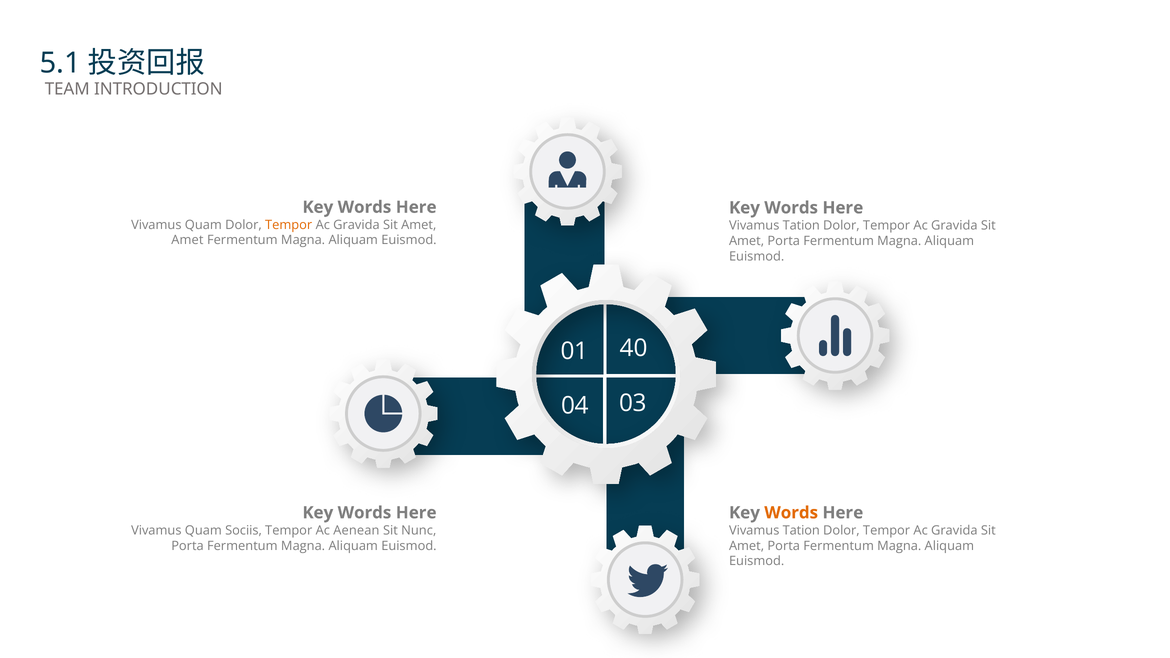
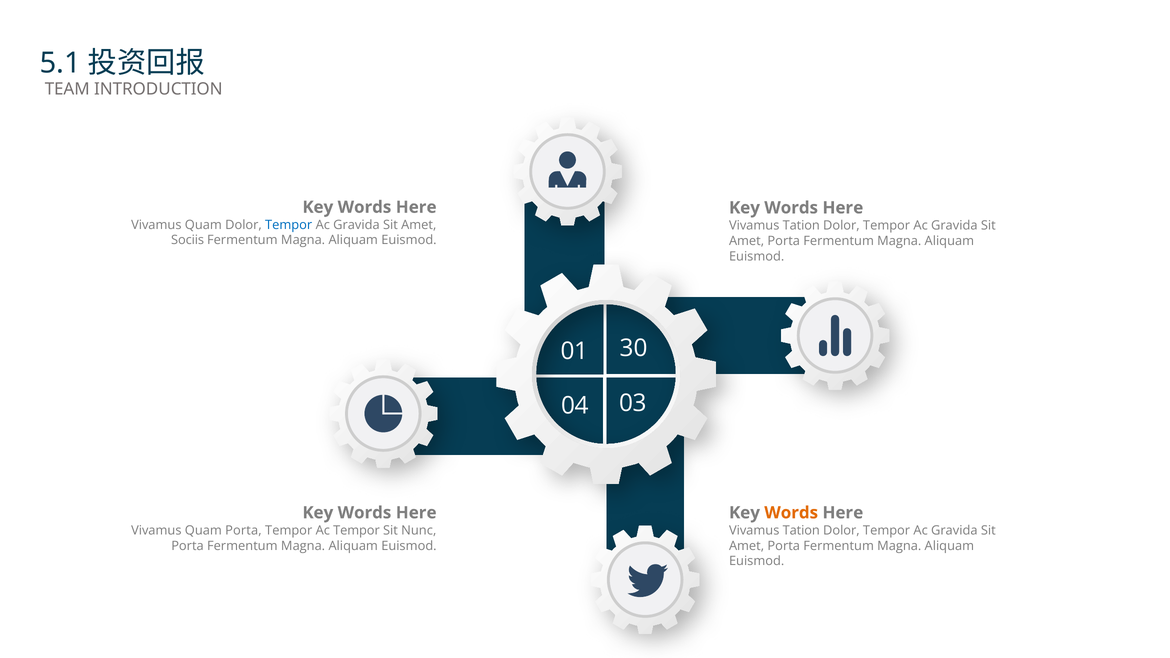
Tempor at (289, 225) colour: orange -> blue
Amet at (187, 240): Amet -> Sociis
40: 40 -> 30
Quam Sociis: Sociis -> Porta
Ac Aenean: Aenean -> Tempor
